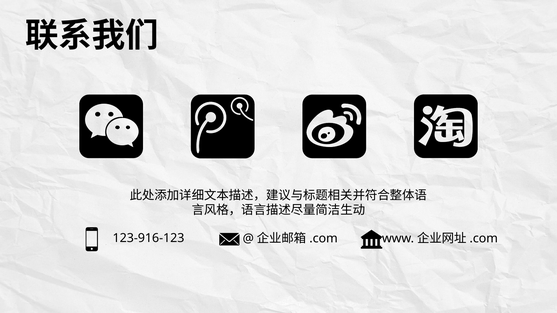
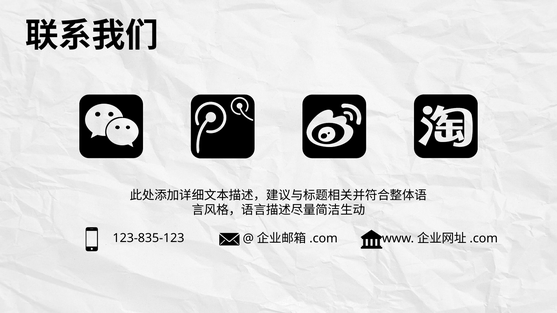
123-916-123: 123-916-123 -> 123-835-123
